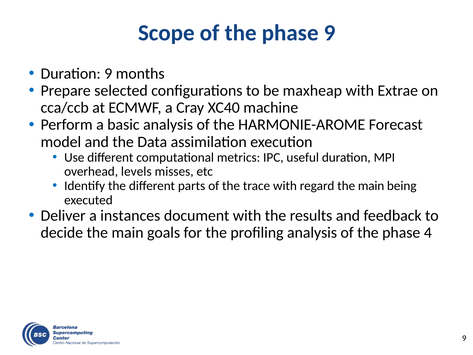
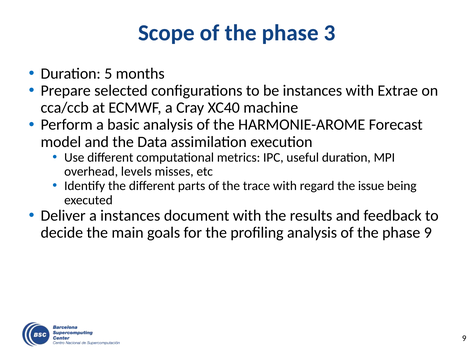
phase 9: 9 -> 3
Duration 9: 9 -> 5
be maxheap: maxheap -> instances
regard the main: main -> issue
phase 4: 4 -> 9
